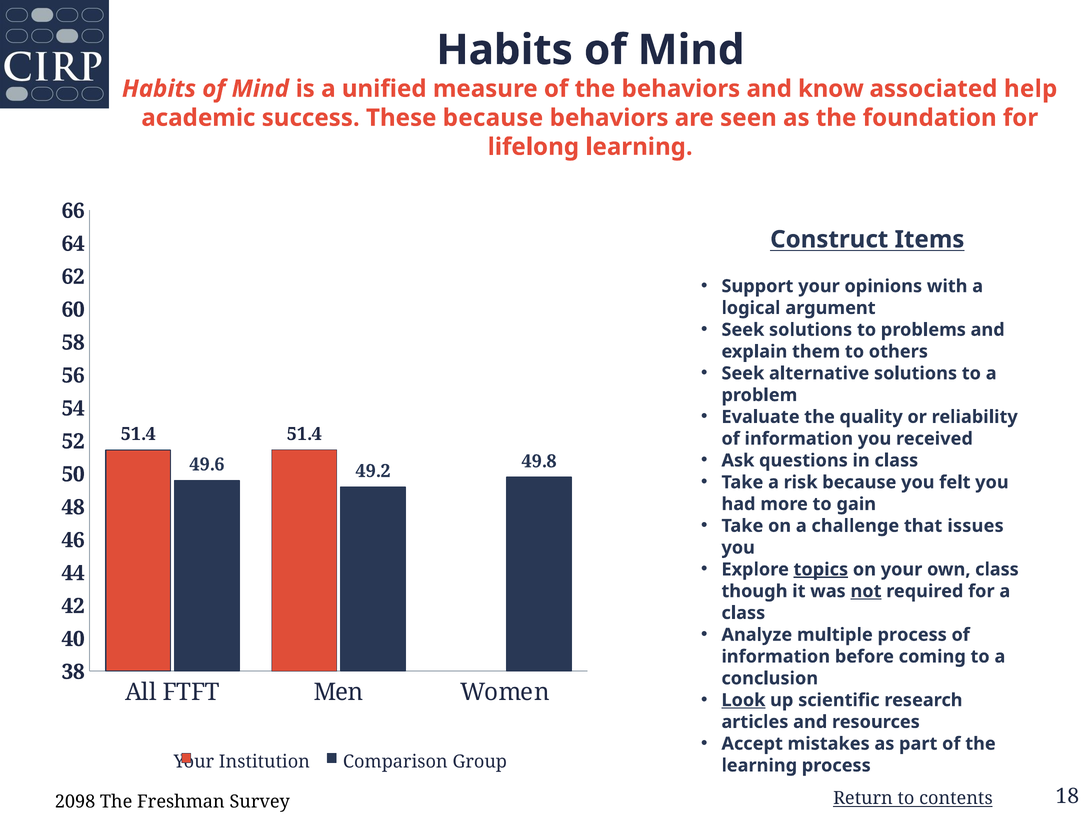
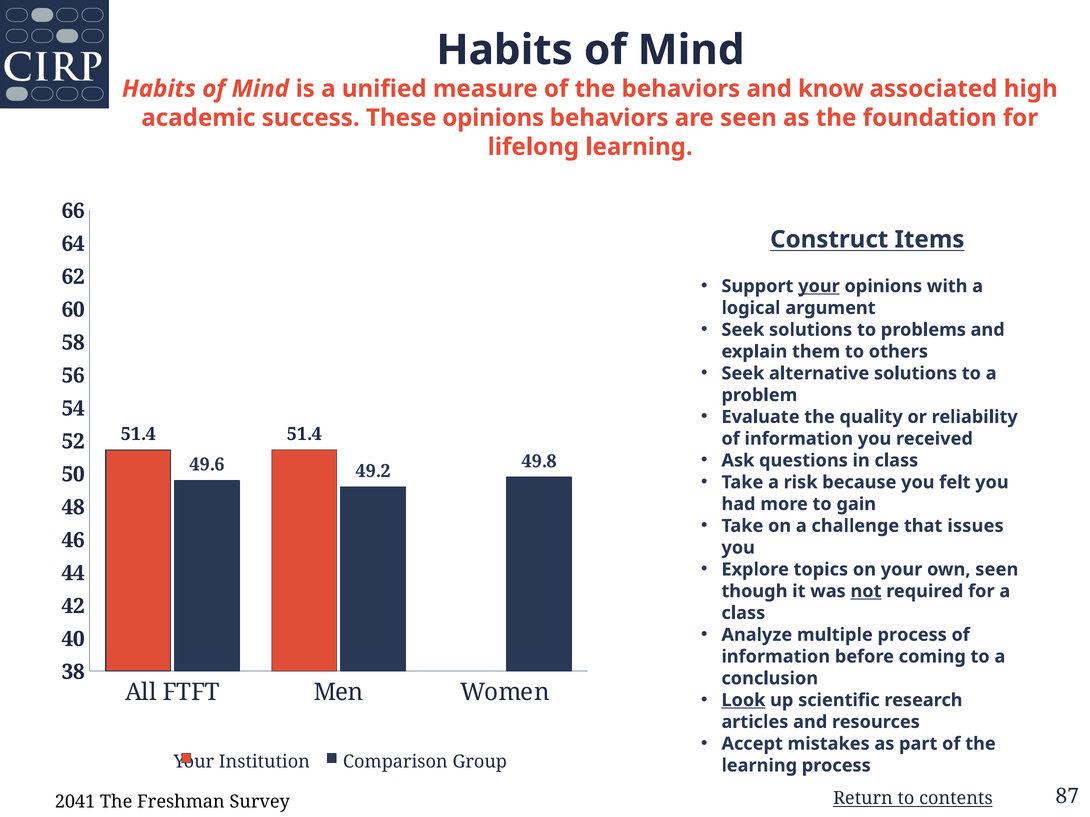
associated help: help -> high
These because: because -> opinions
your at (819, 286) underline: none -> present
topics underline: present -> none
own class: class -> seen
2098: 2098 -> 2041
18: 18 -> 87
